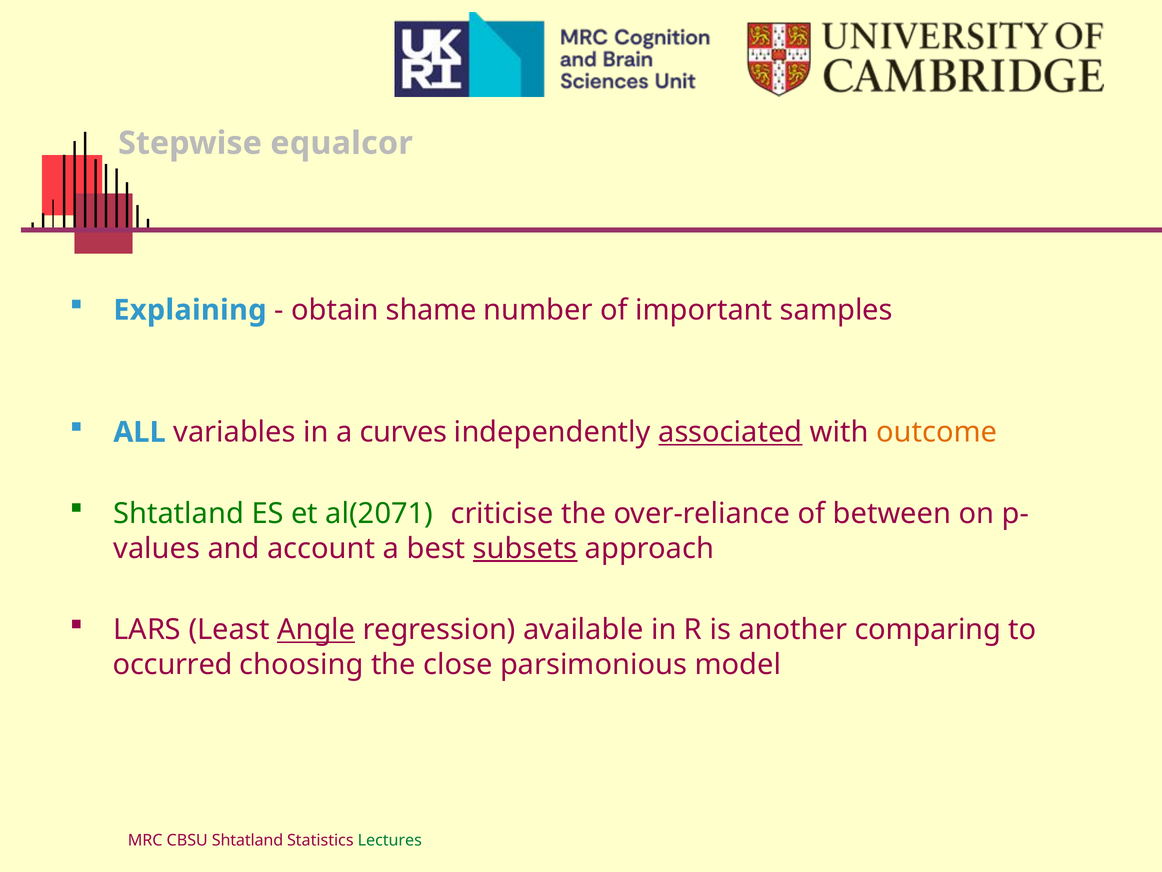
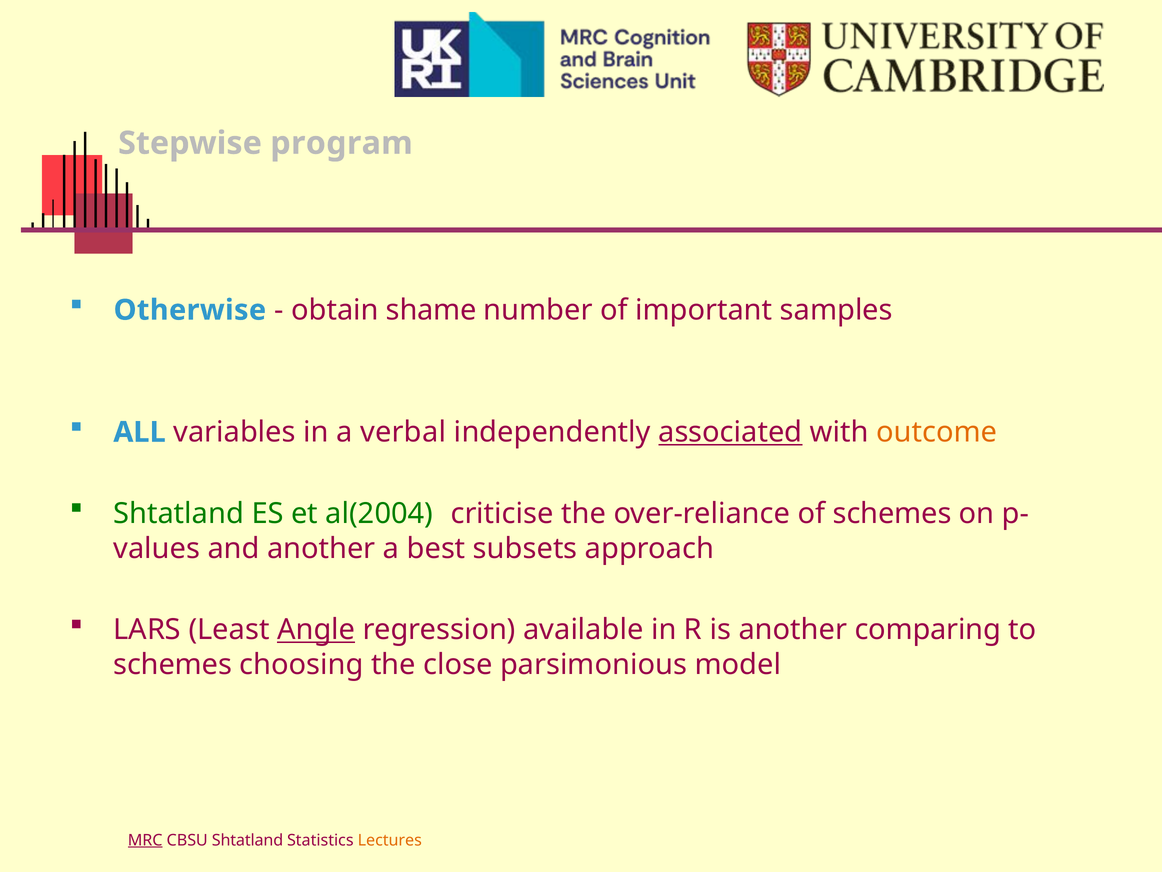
equalcor: equalcor -> program
Explaining: Explaining -> Otherwise
curves: curves -> verbal
al(2071: al(2071 -> al(2004
of between: between -> schemes
and account: account -> another
subsets underline: present -> none
occurred at (173, 664): occurred -> schemes
MRC underline: none -> present
Lectures colour: green -> orange
